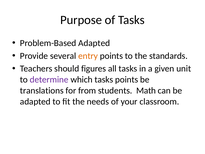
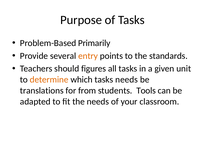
Problem-Based Adapted: Adapted -> Primarily
determine colour: purple -> orange
tasks points: points -> needs
Math: Math -> Tools
